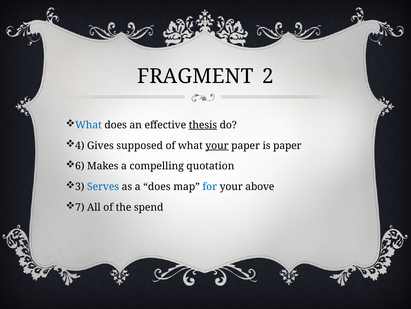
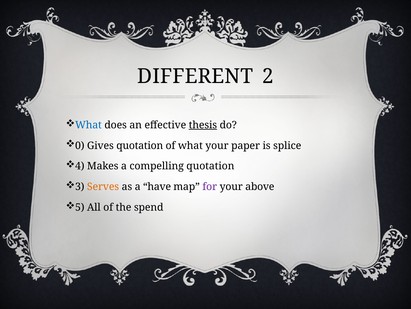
FRAGMENT: FRAGMENT -> DIFFERENT
4: 4 -> 0
Gives supposed: supposed -> quotation
your at (217, 145) underline: present -> none
is paper: paper -> splice
6: 6 -> 4
Serves colour: blue -> orange
a does: does -> have
for colour: blue -> purple
7: 7 -> 5
